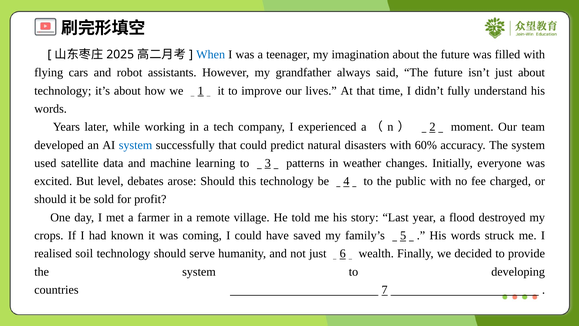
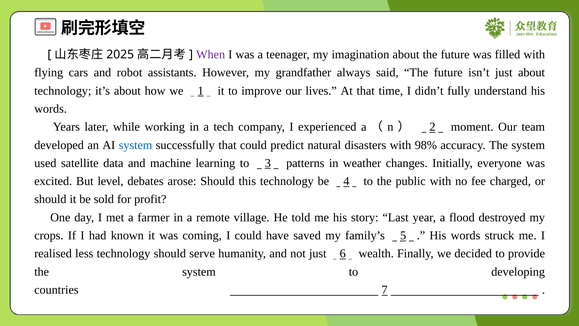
When colour: blue -> purple
60%: 60% -> 98%
soil: soil -> less
